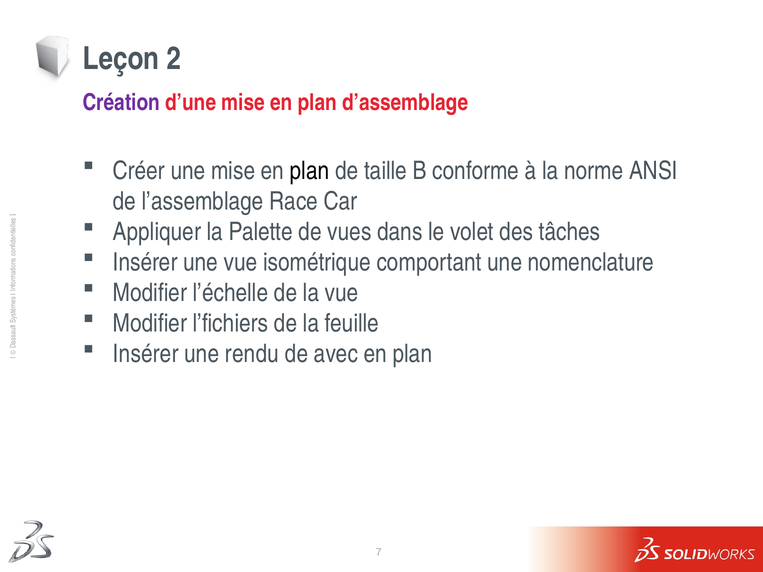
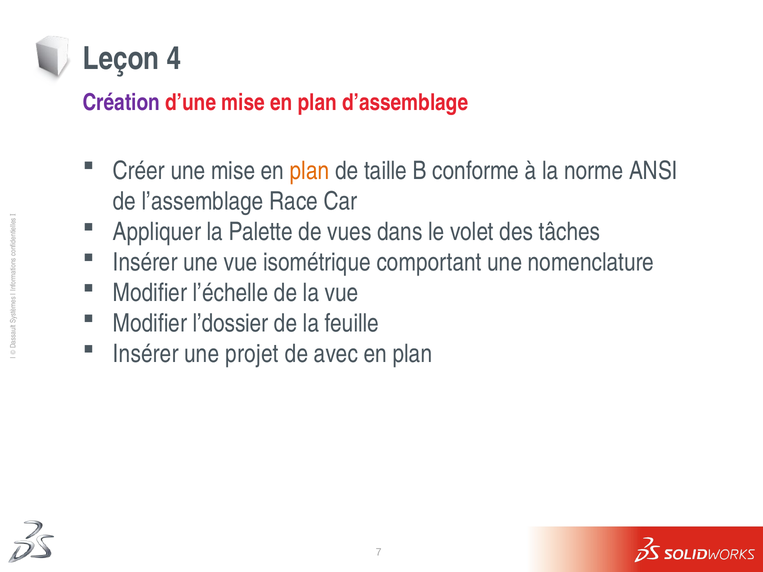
2: 2 -> 4
plan at (310, 171) colour: black -> orange
l’fichiers: l’fichiers -> l’dossier
rendu: rendu -> projet
